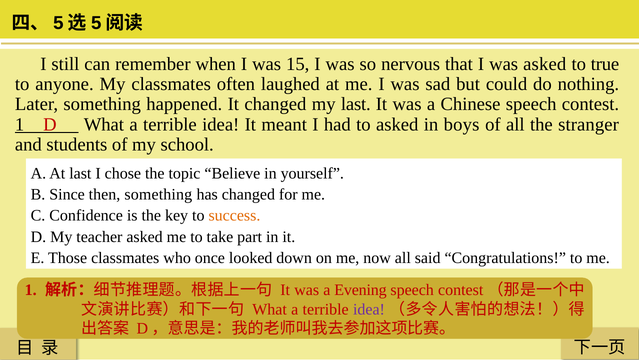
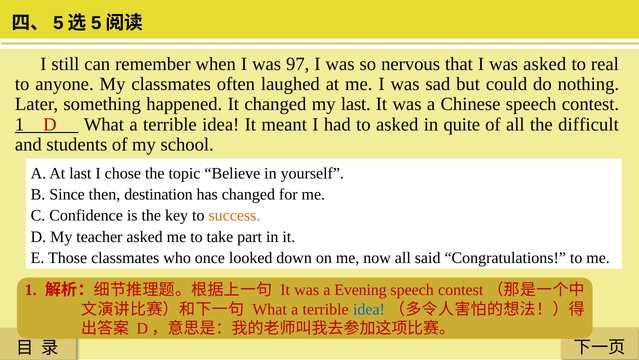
15: 15 -> 97
true: true -> real
boys: boys -> quite
stranger: stranger -> difficult
then something: something -> destination
idea at (369, 309) colour: purple -> blue
